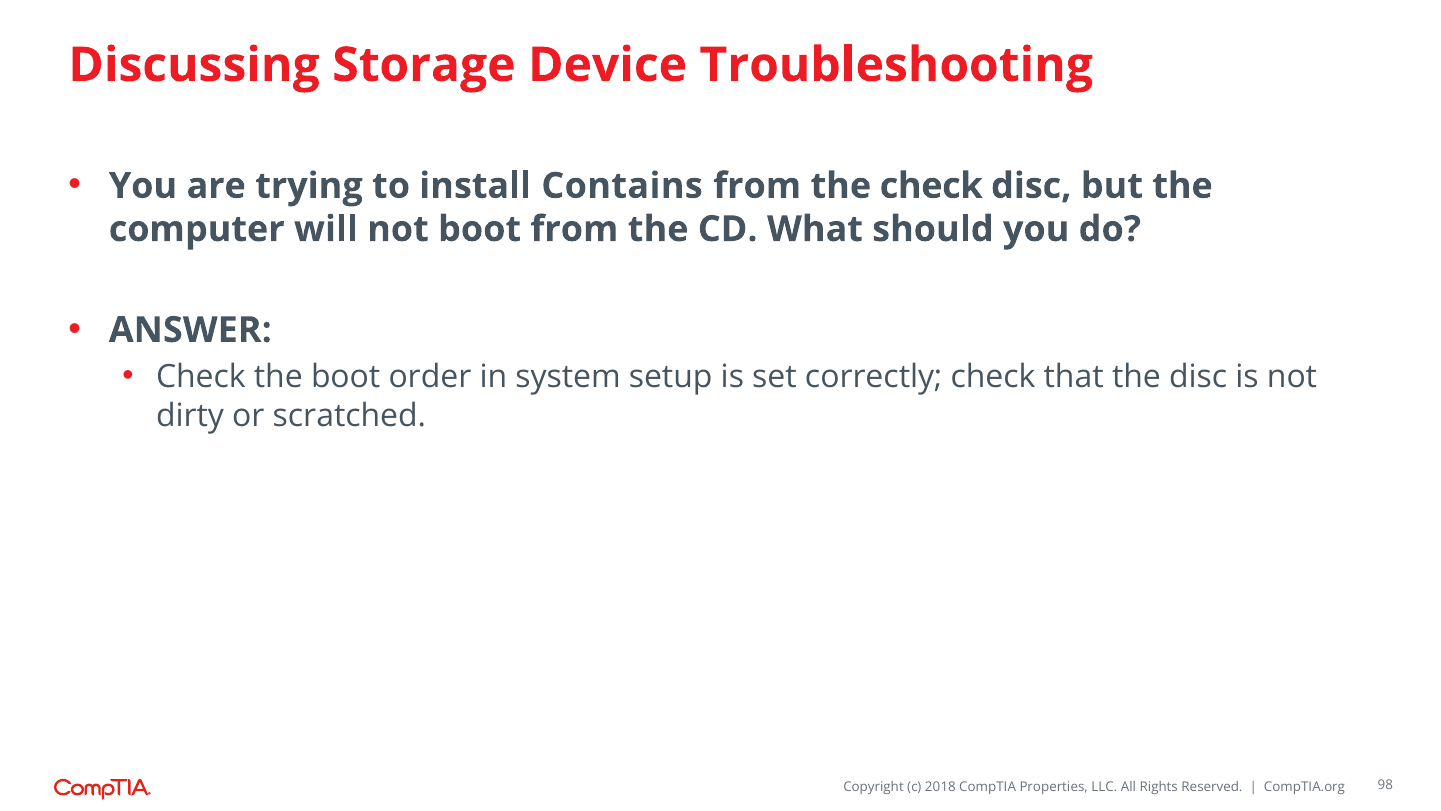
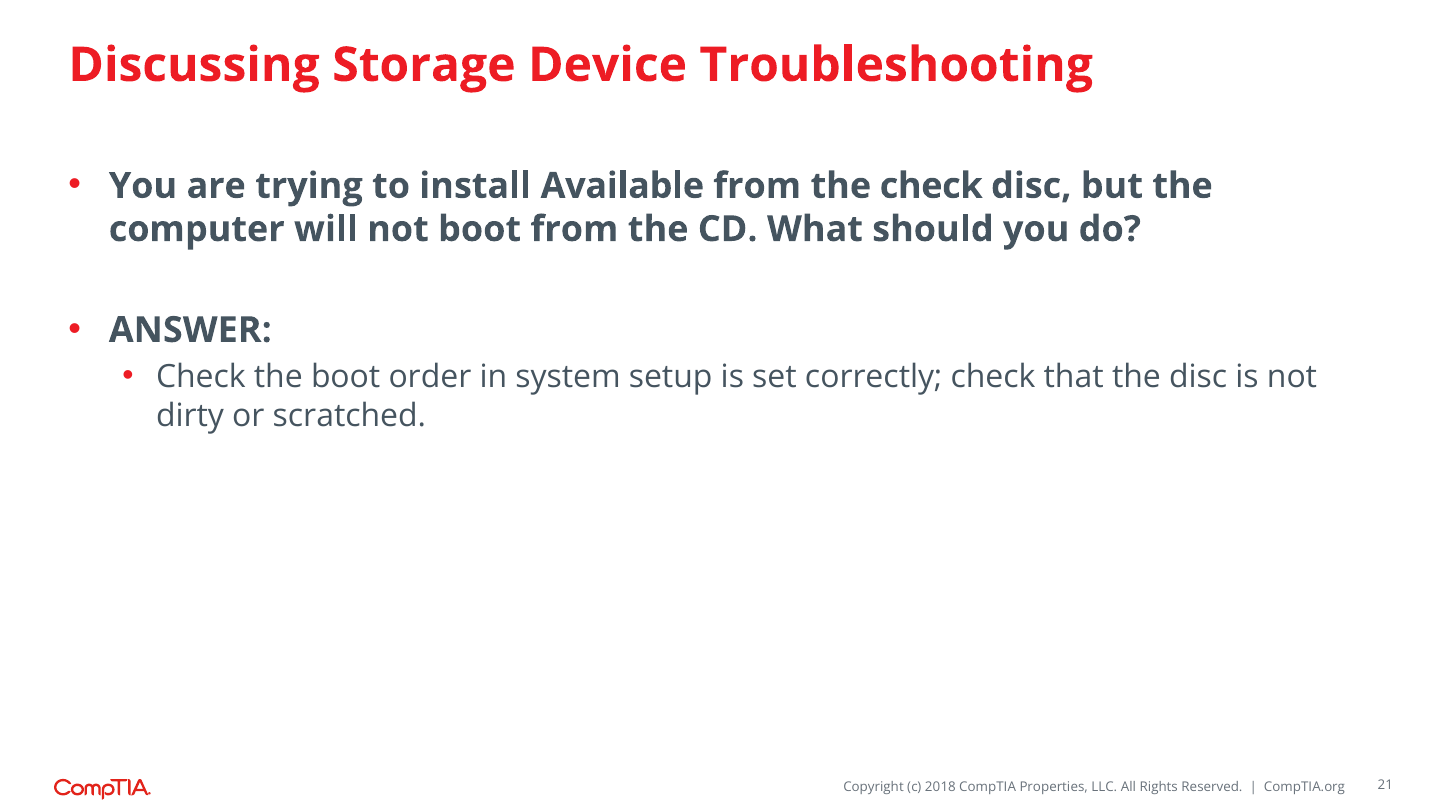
Contains: Contains -> Available
98: 98 -> 21
